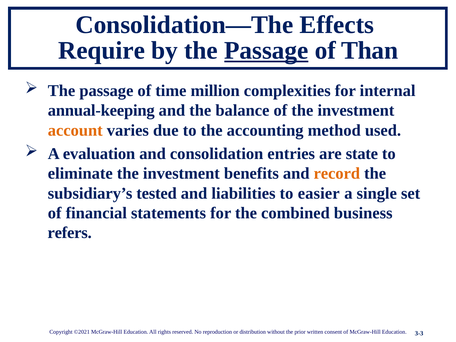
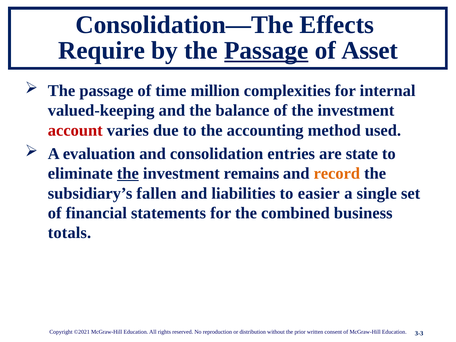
Than: Than -> Asset
annual-keeping: annual-keeping -> valued-keeping
account colour: orange -> red
the at (128, 174) underline: none -> present
benefits: benefits -> remains
tested: tested -> fallen
refers: refers -> totals
